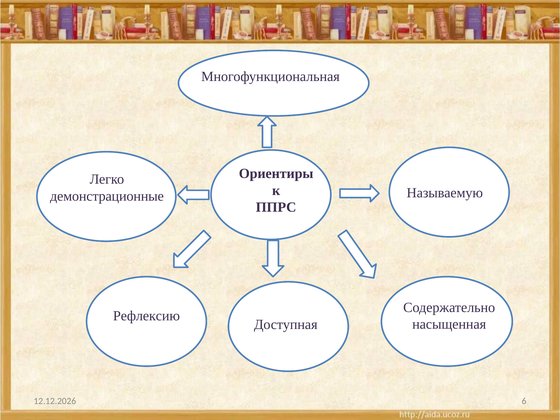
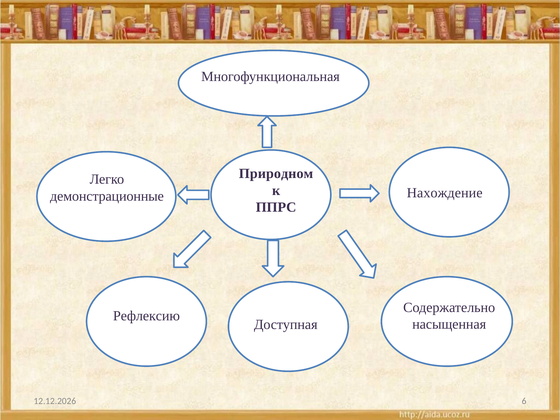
Ориентиры: Ориентиры -> Природном
Называемую: Называемую -> Нахождение
